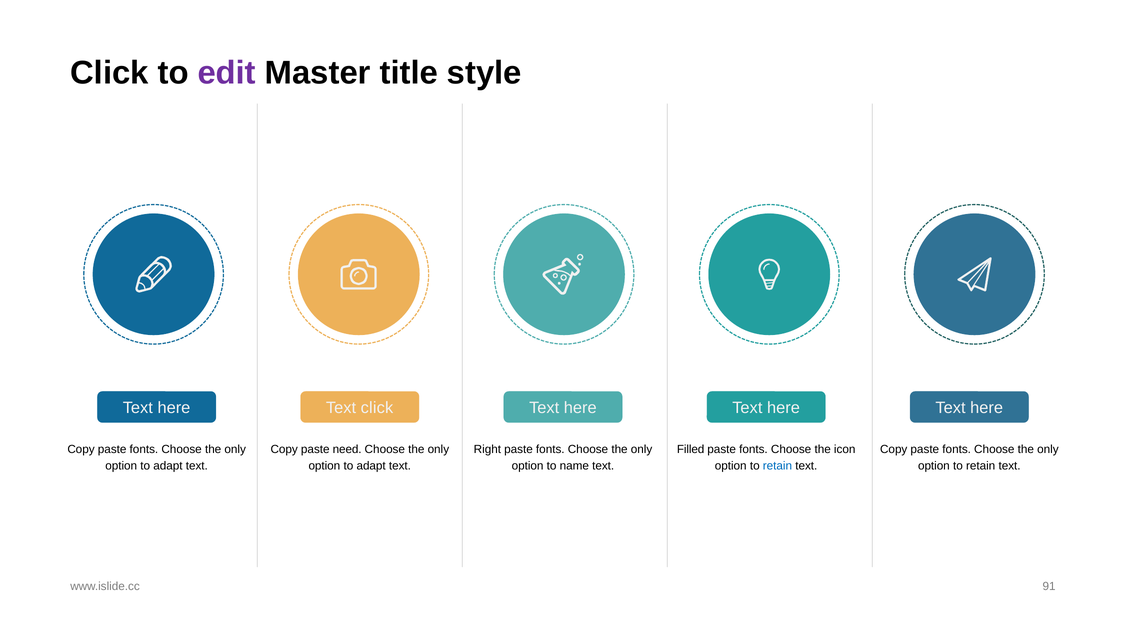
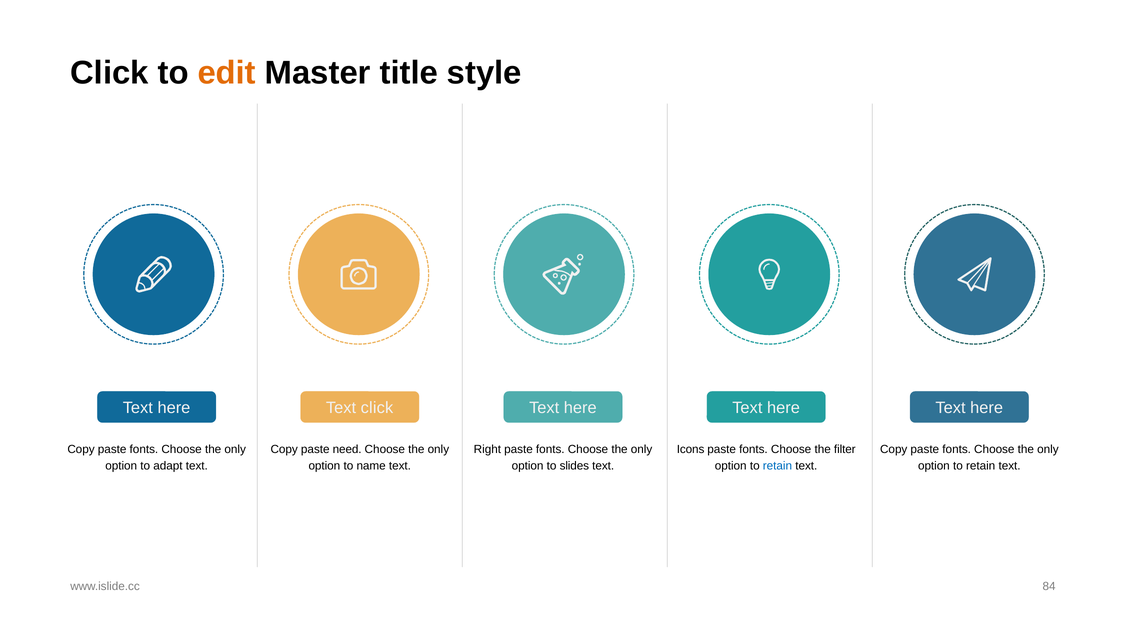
edit colour: purple -> orange
Filled: Filled -> Icons
icon: icon -> filter
adapt at (371, 466): adapt -> name
name: name -> slides
91: 91 -> 84
